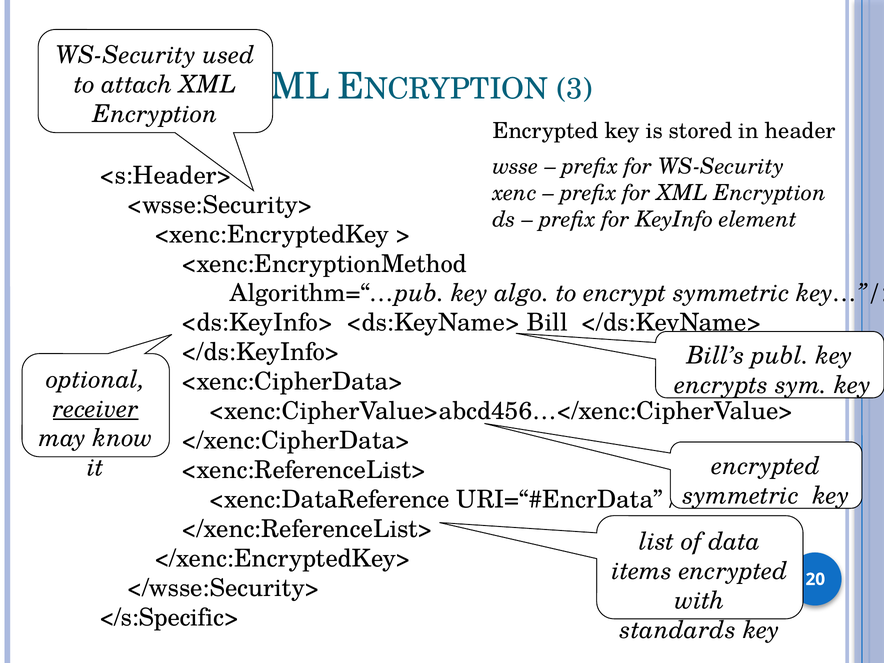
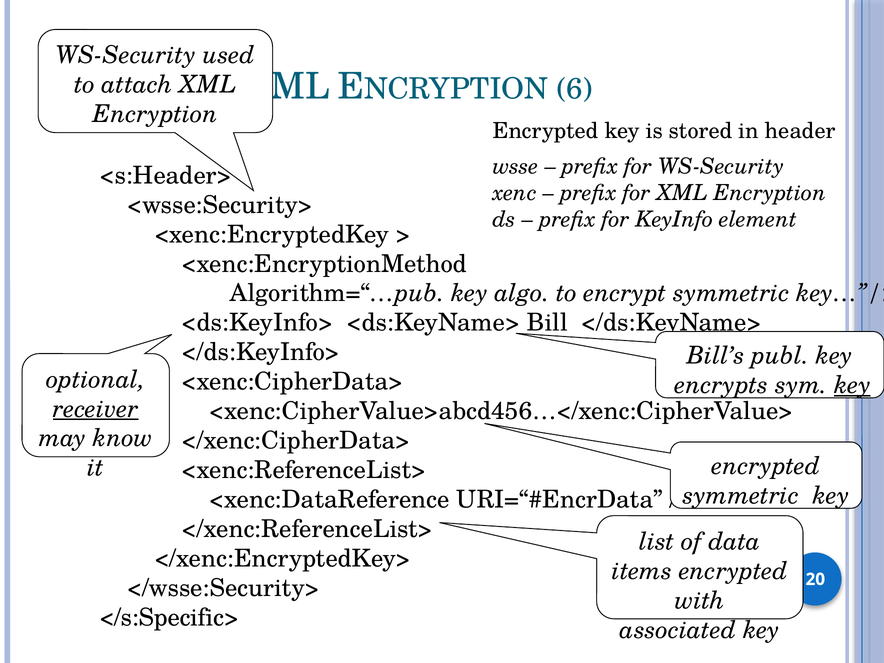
3: 3 -> 6
key at (852, 385) underline: none -> present
standards: standards -> associated
